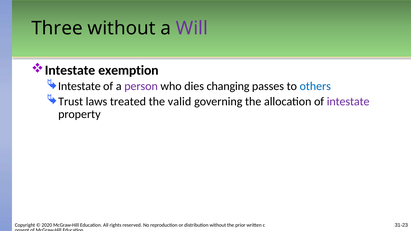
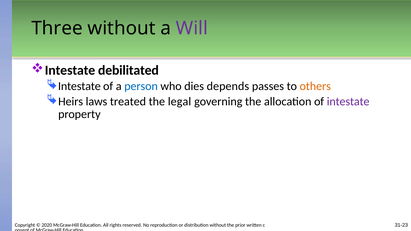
exemption: exemption -> debilitated
person colour: purple -> blue
changing: changing -> depends
others colour: blue -> orange
Trust: Trust -> Heirs
valid: valid -> legal
